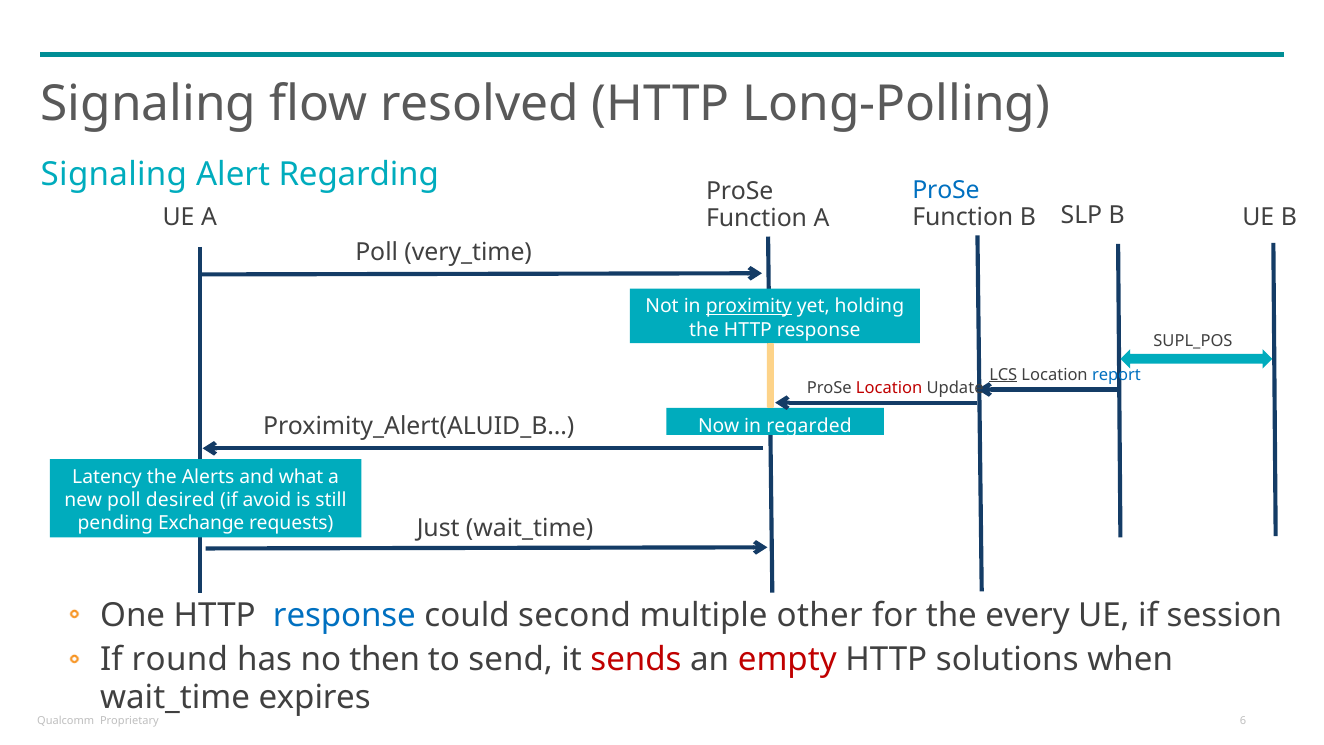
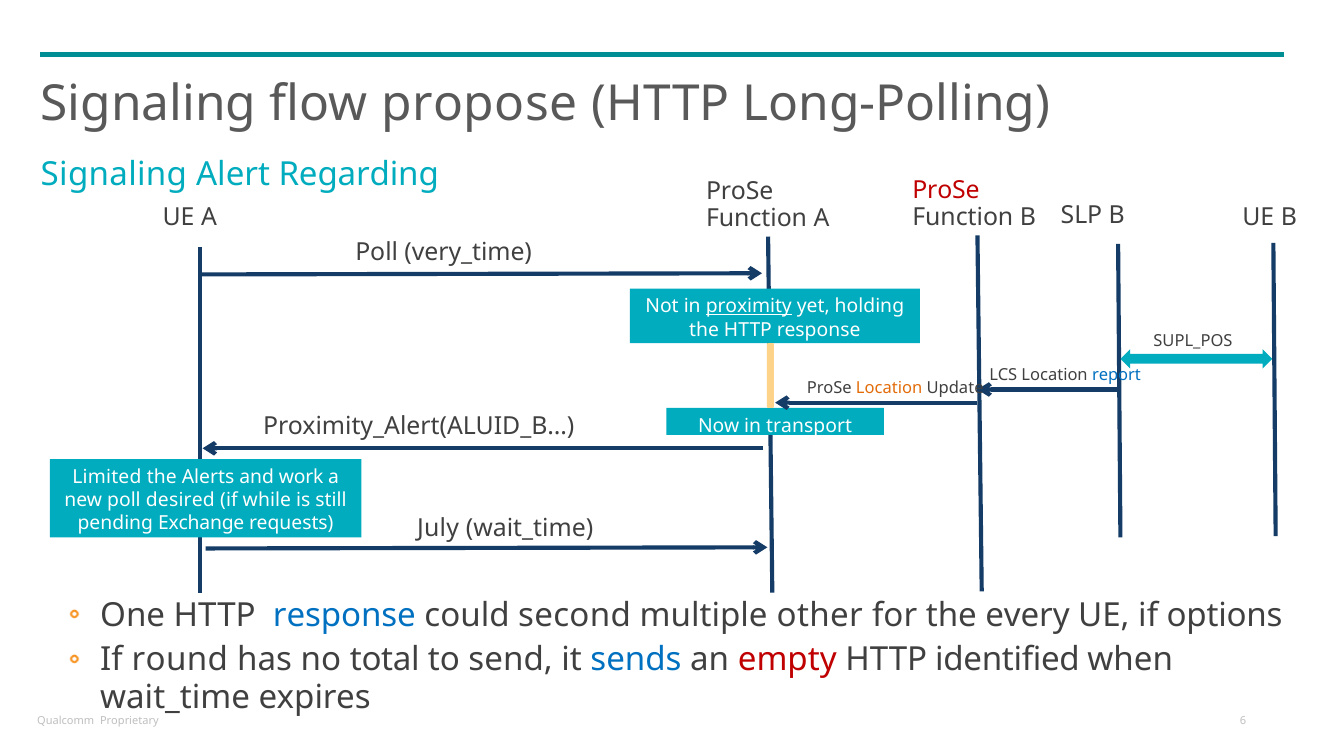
resolved: resolved -> propose
ProSe at (946, 190) colour: blue -> red
LCS underline: present -> none
Location at (889, 388) colour: red -> orange
regarded: regarded -> transport
Latency: Latency -> Limited
what: what -> work
avoid: avoid -> while
Just: Just -> July
session: session -> options
then: then -> total
sends colour: red -> blue
solutions: solutions -> identified
